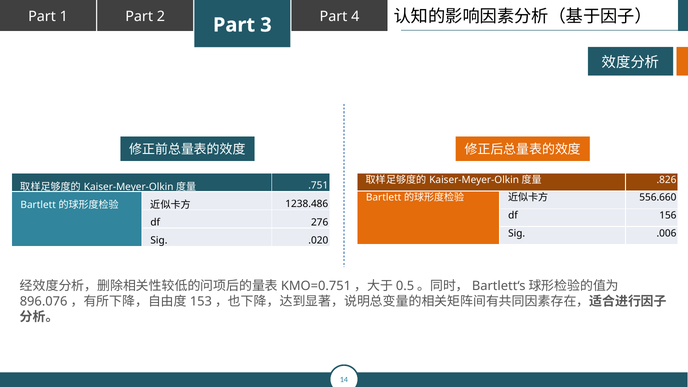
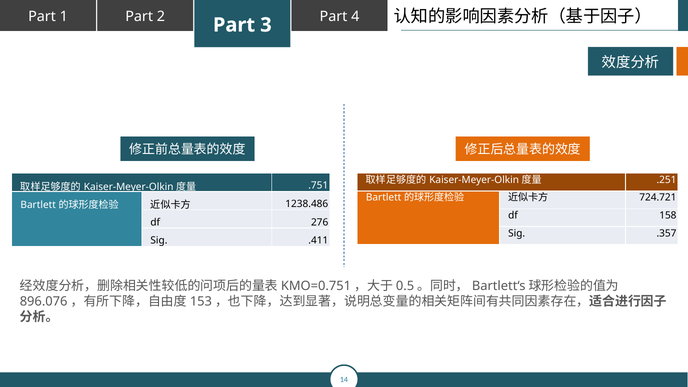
.826: .826 -> .251
556.660: 556.660 -> 724.721
156: 156 -> 158
.006: .006 -> .357
.020: .020 -> .411
